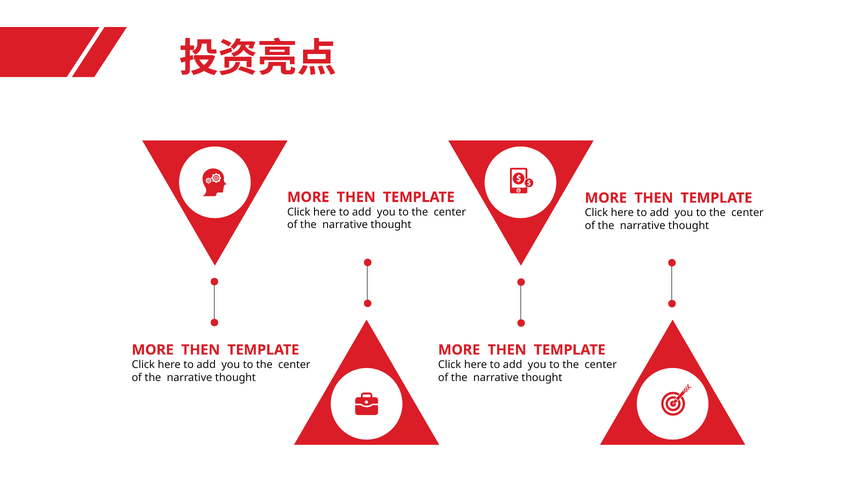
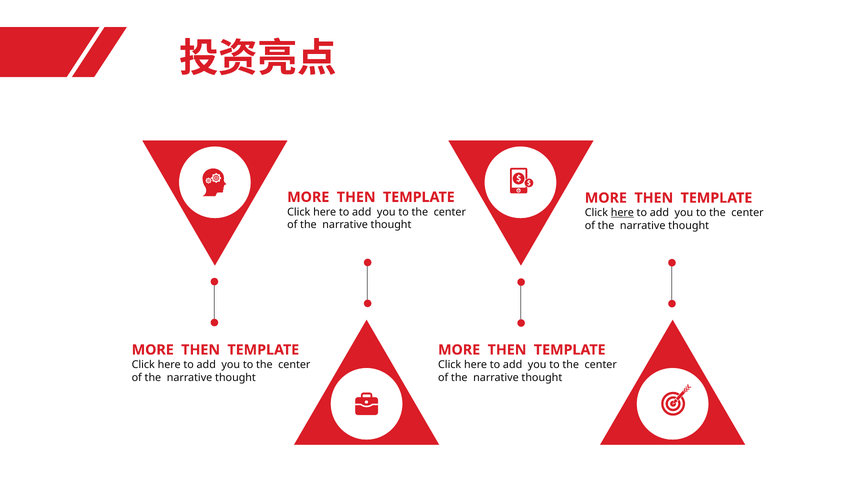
here at (622, 213) underline: none -> present
